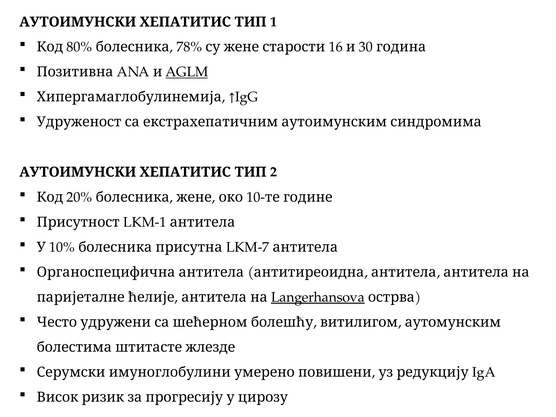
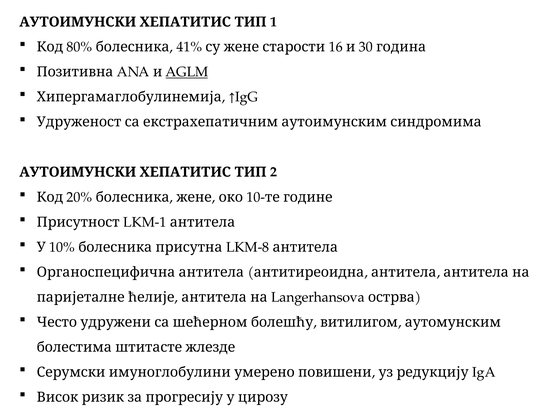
78%: 78% -> 41%
LKM-7: LKM-7 -> LKM-8
Langerhansova underline: present -> none
